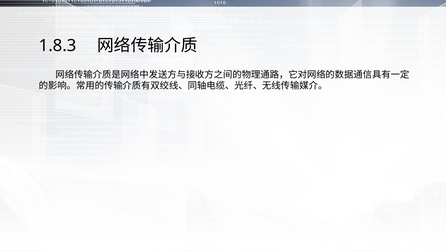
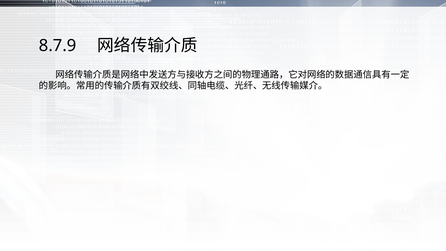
1.8.3: 1.8.3 -> 8.7.9
